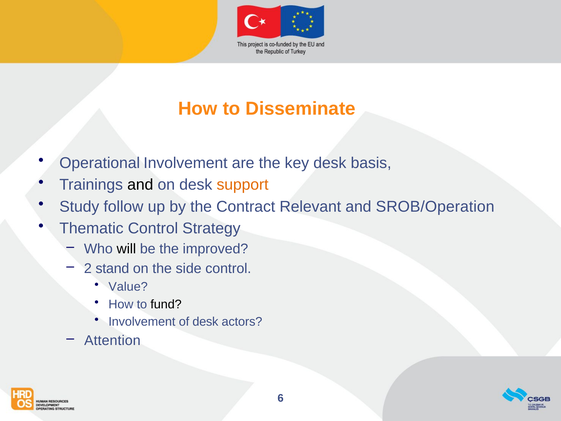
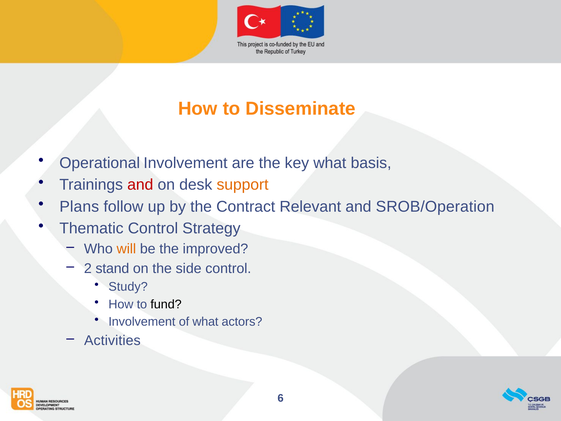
key desk: desk -> what
and at (140, 185) colour: black -> red
Study: Study -> Plans
will colour: black -> orange
Value: Value -> Study
of desk: desk -> what
Attention: Attention -> Activities
